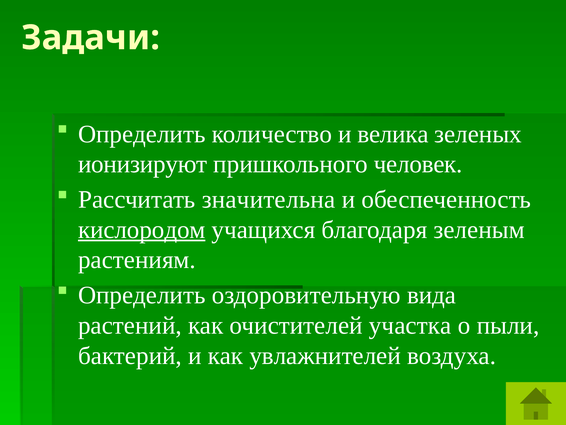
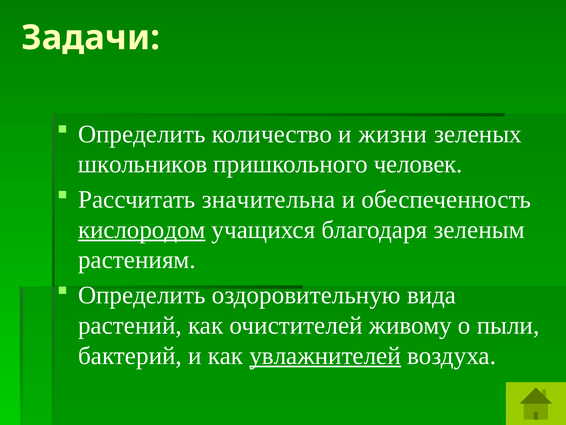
велика: велика -> жизни
ионизируют: ионизируют -> школьников
участка: участка -> живому
увлажнителей underline: none -> present
